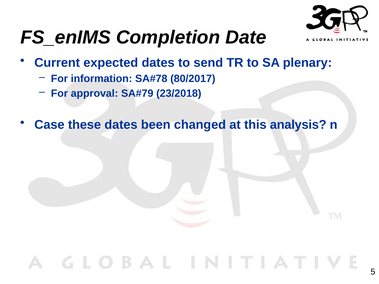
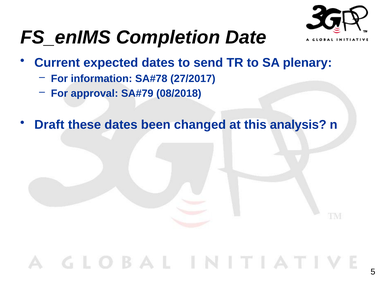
80/2017: 80/2017 -> 27/2017
23/2018: 23/2018 -> 08/2018
Case: Case -> Draft
